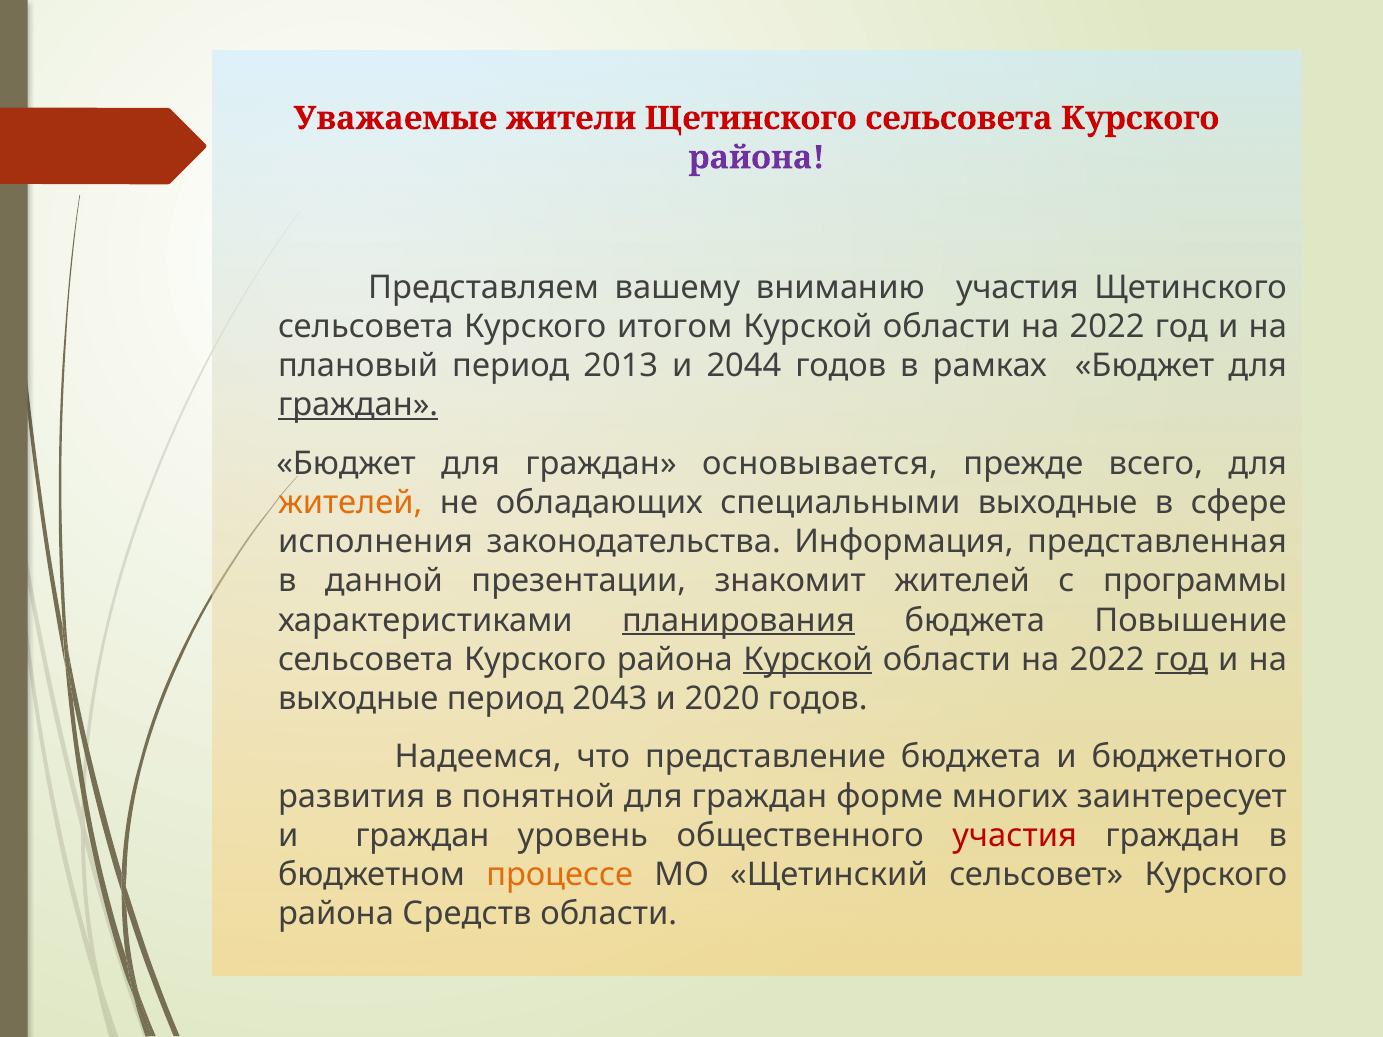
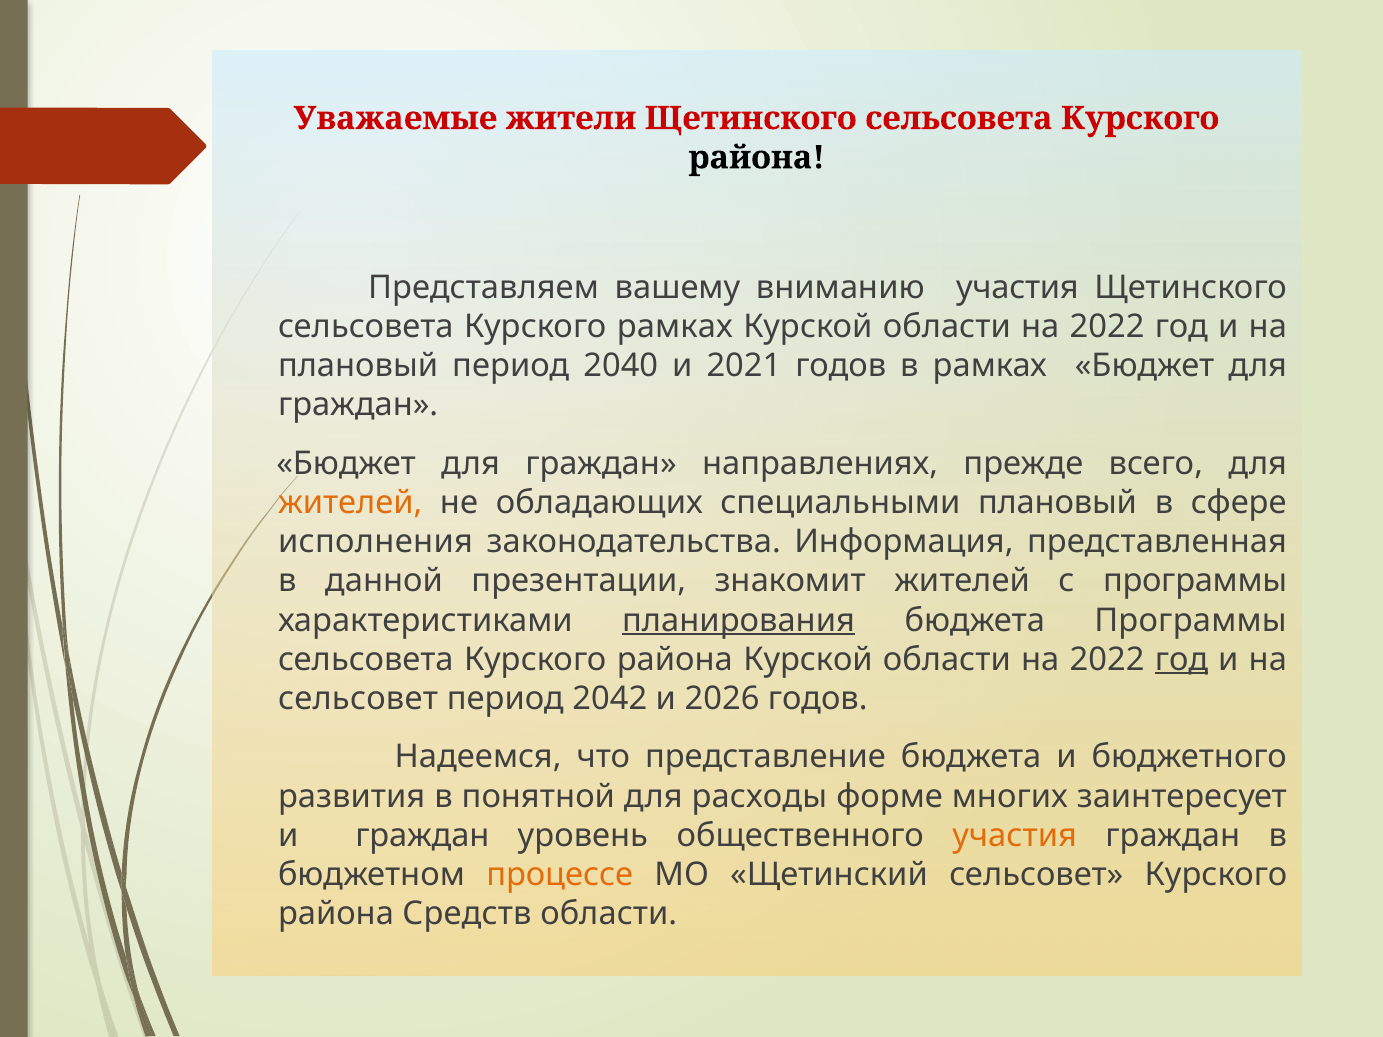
района at (757, 158) colour: purple -> black
Курского итогом: итогом -> рамках
2013: 2013 -> 2040
2044: 2044 -> 2021
граждан at (358, 405) underline: present -> none
основывается: основывается -> направлениях
специальными выходные: выходные -> плановый
бюджета Повышение: Повышение -> Программы
Курской at (808, 660) underline: present -> none
выходные at (358, 699): выходные -> сельсовет
2043: 2043 -> 2042
2020: 2020 -> 2026
понятной для граждан: граждан -> расходы
участия at (1015, 836) colour: red -> orange
